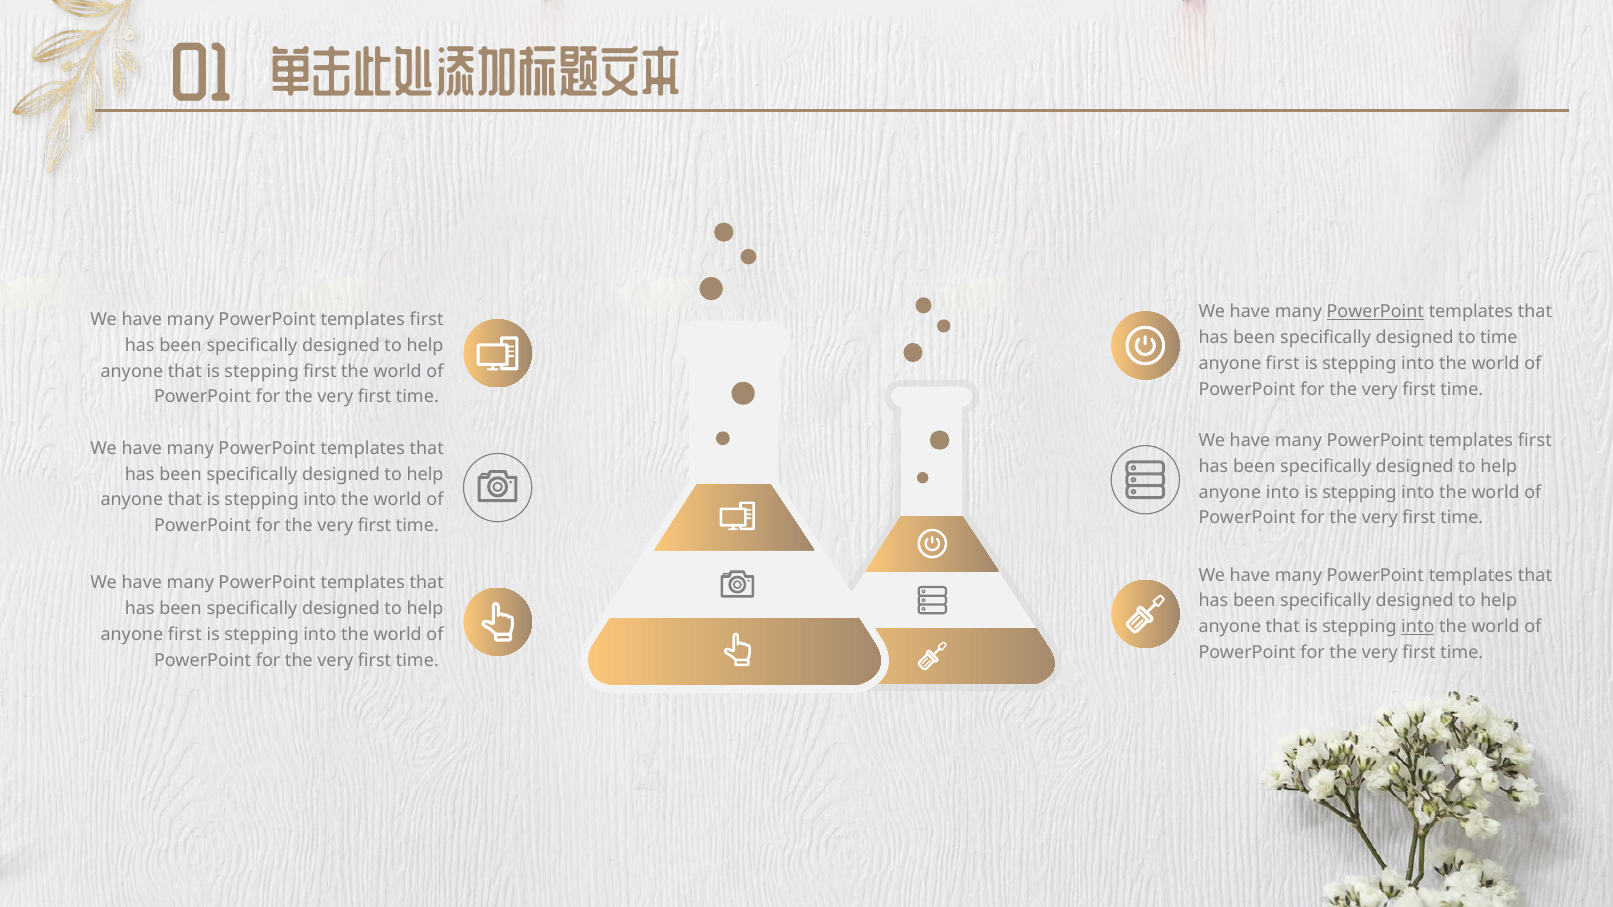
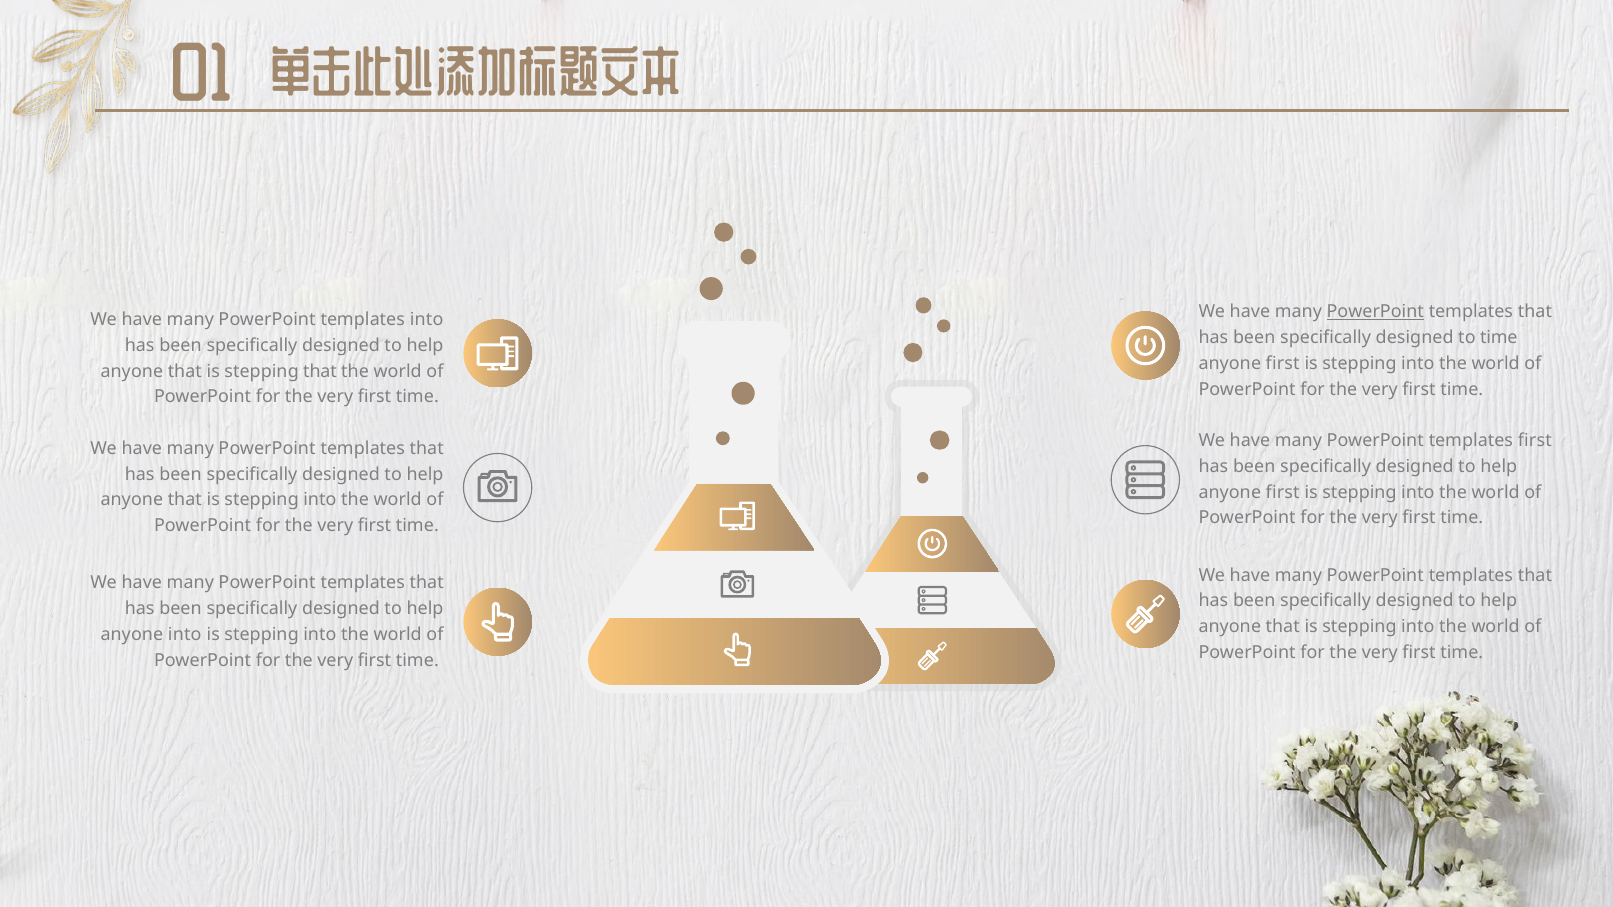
first at (427, 320): first -> into
stepping first: first -> that
into at (1283, 492): into -> first
into at (1418, 627) underline: present -> none
first at (185, 635): first -> into
